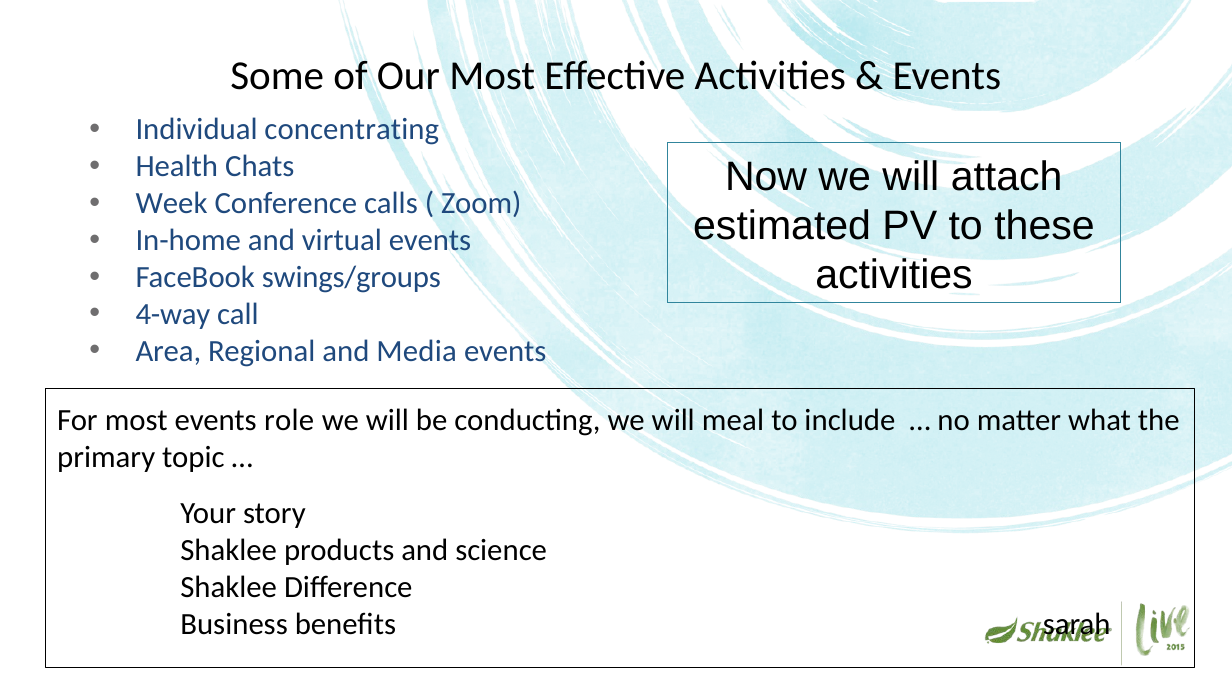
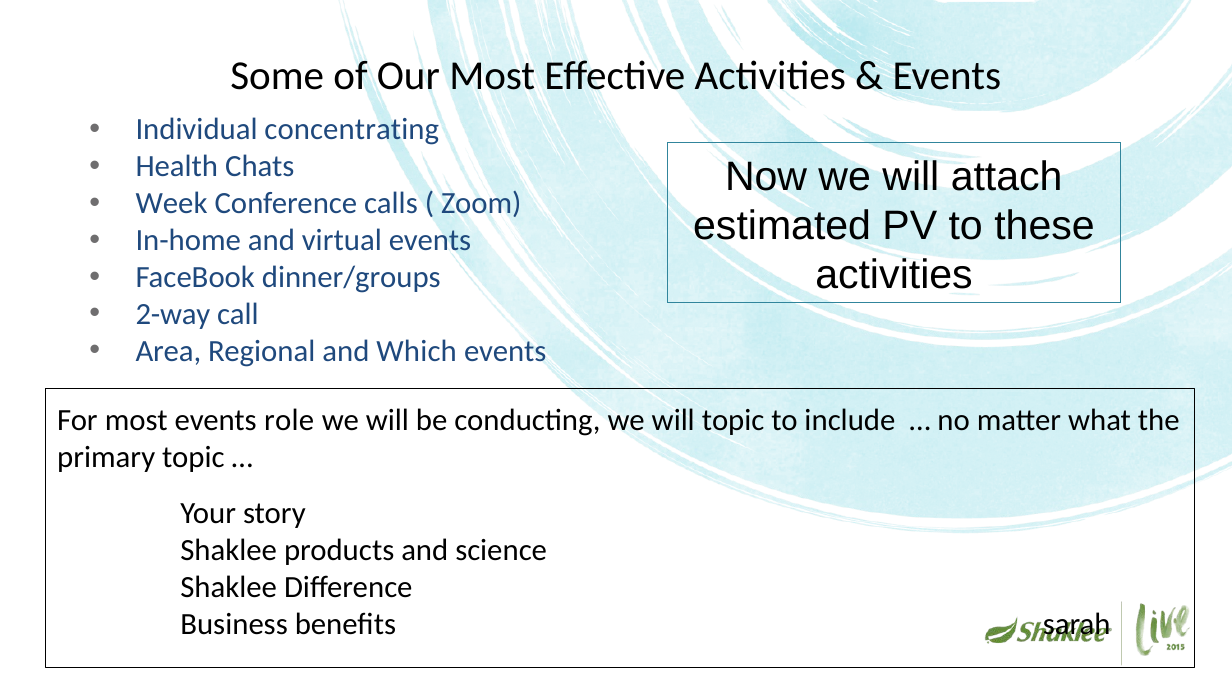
swings/groups: swings/groups -> dinner/groups
4-way: 4-way -> 2-way
Media: Media -> Which
will meal: meal -> topic
